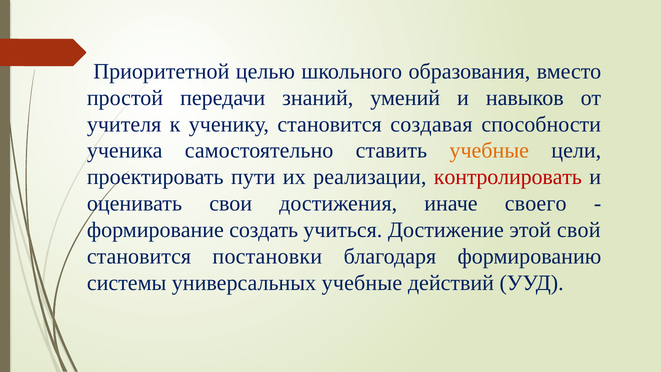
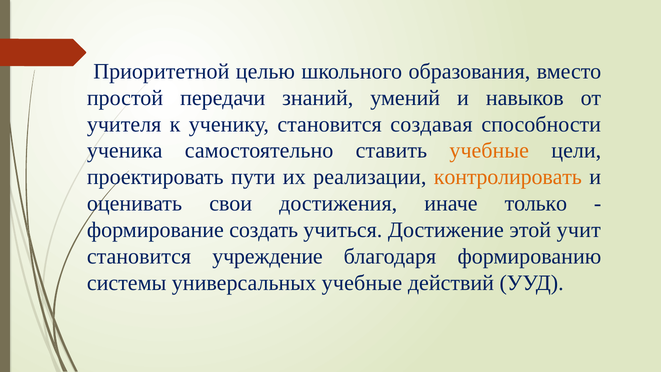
контролировать colour: red -> orange
своего: своего -> только
свой: свой -> учит
постановки: постановки -> учреждение
